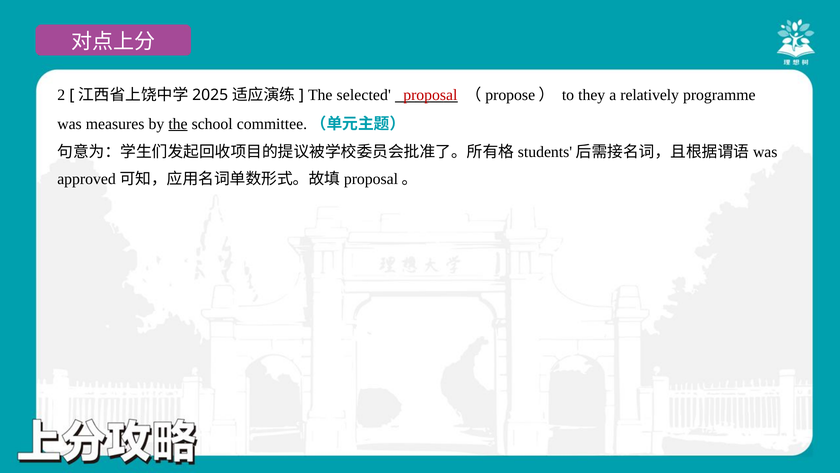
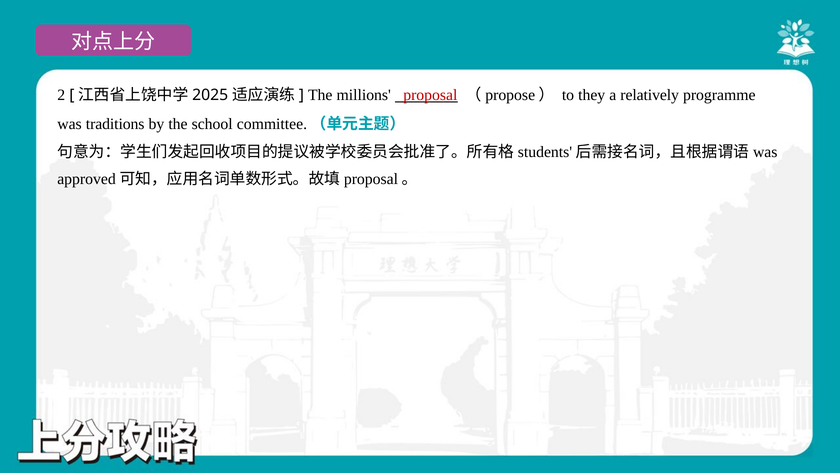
selected: selected -> millions
measures: measures -> traditions
the at (178, 124) underline: present -> none
